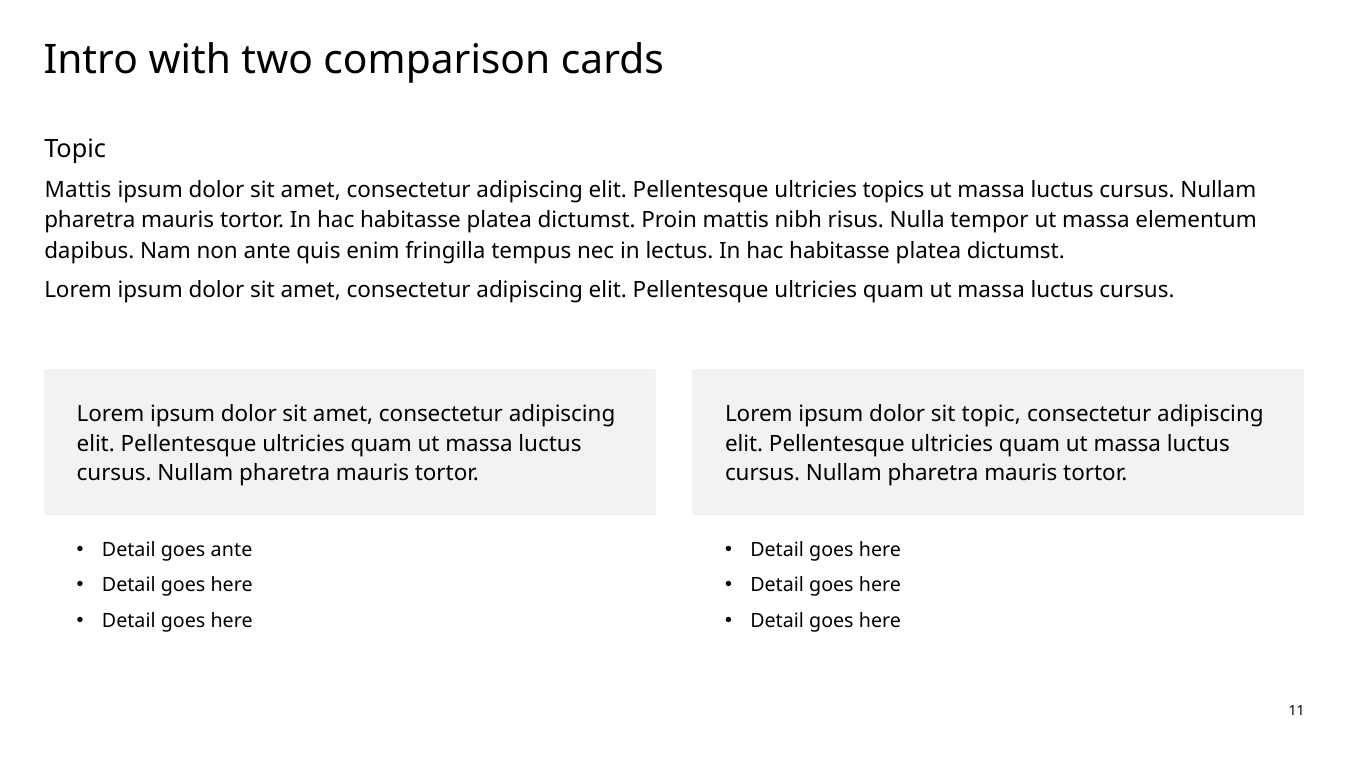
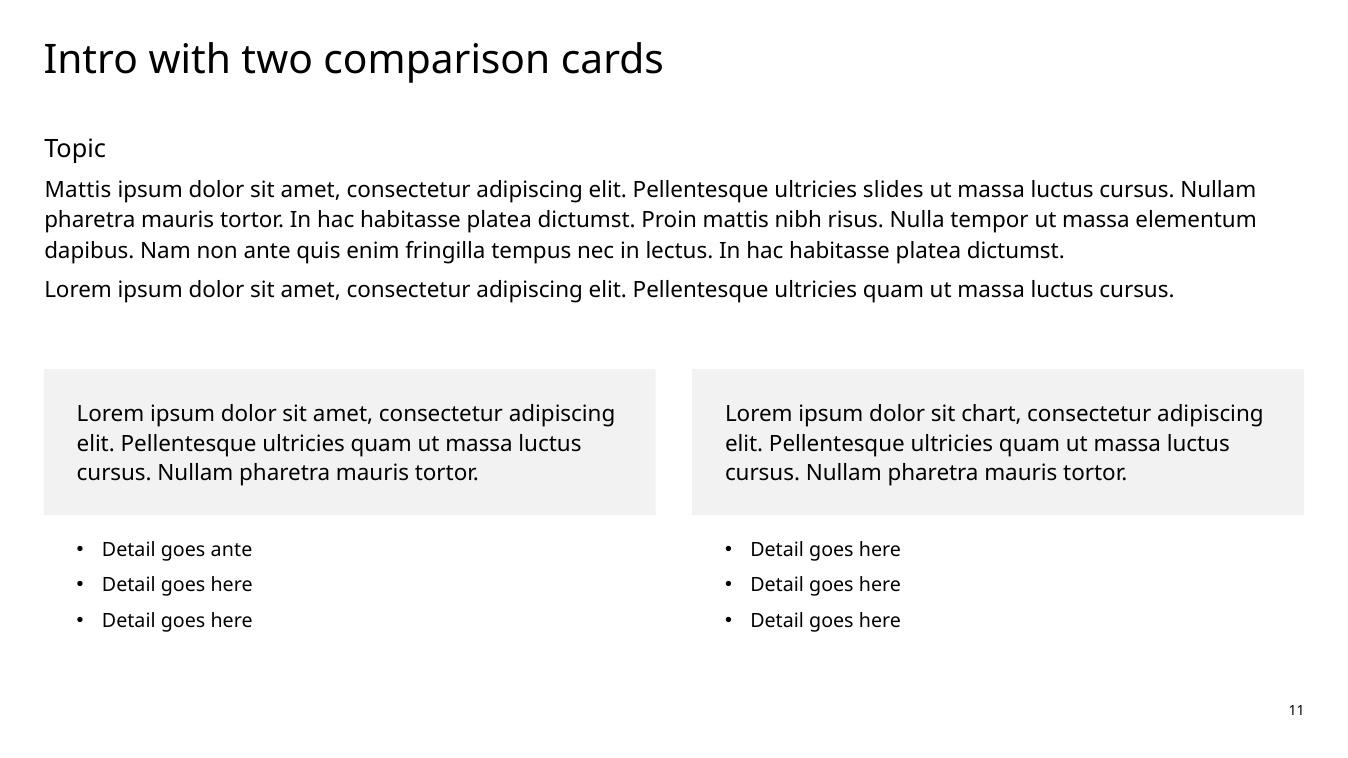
topics: topics -> slides
sit topic: topic -> chart
